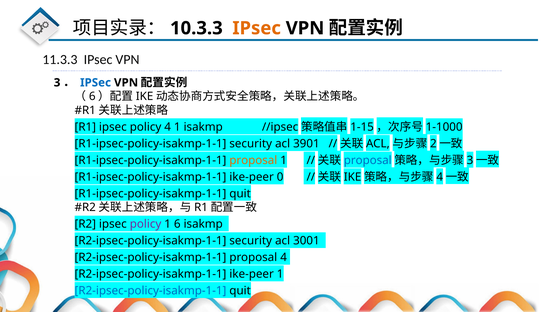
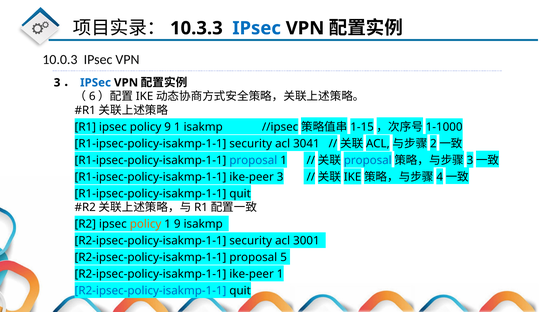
IPsec at (257, 28) colour: orange -> blue
11.3.3: 11.3.3 -> 10.0.3
policy 4: 4 -> 9
3901: 3901 -> 3041
proposal at (253, 160) colour: orange -> blue
ike-peer 0: 0 -> 3
policy at (146, 224) colour: purple -> orange
1 6: 6 -> 9
proposal 4: 4 -> 5
